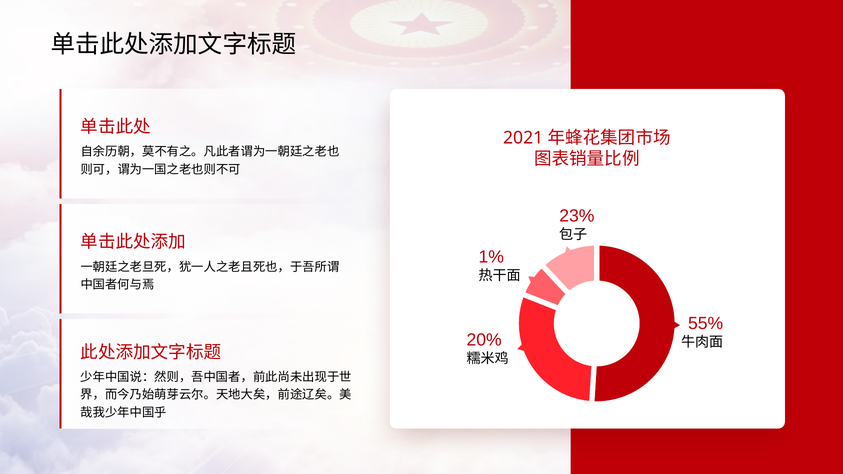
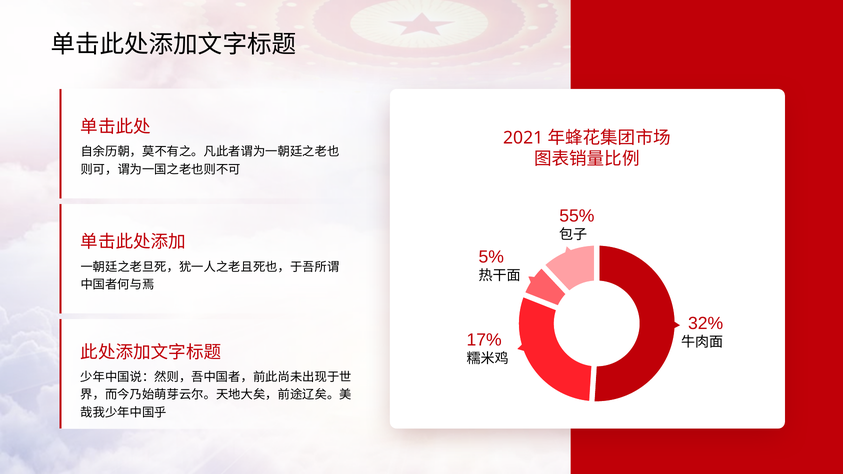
23%: 23% -> 55%
1%: 1% -> 5%
55%: 55% -> 32%
20%: 20% -> 17%
